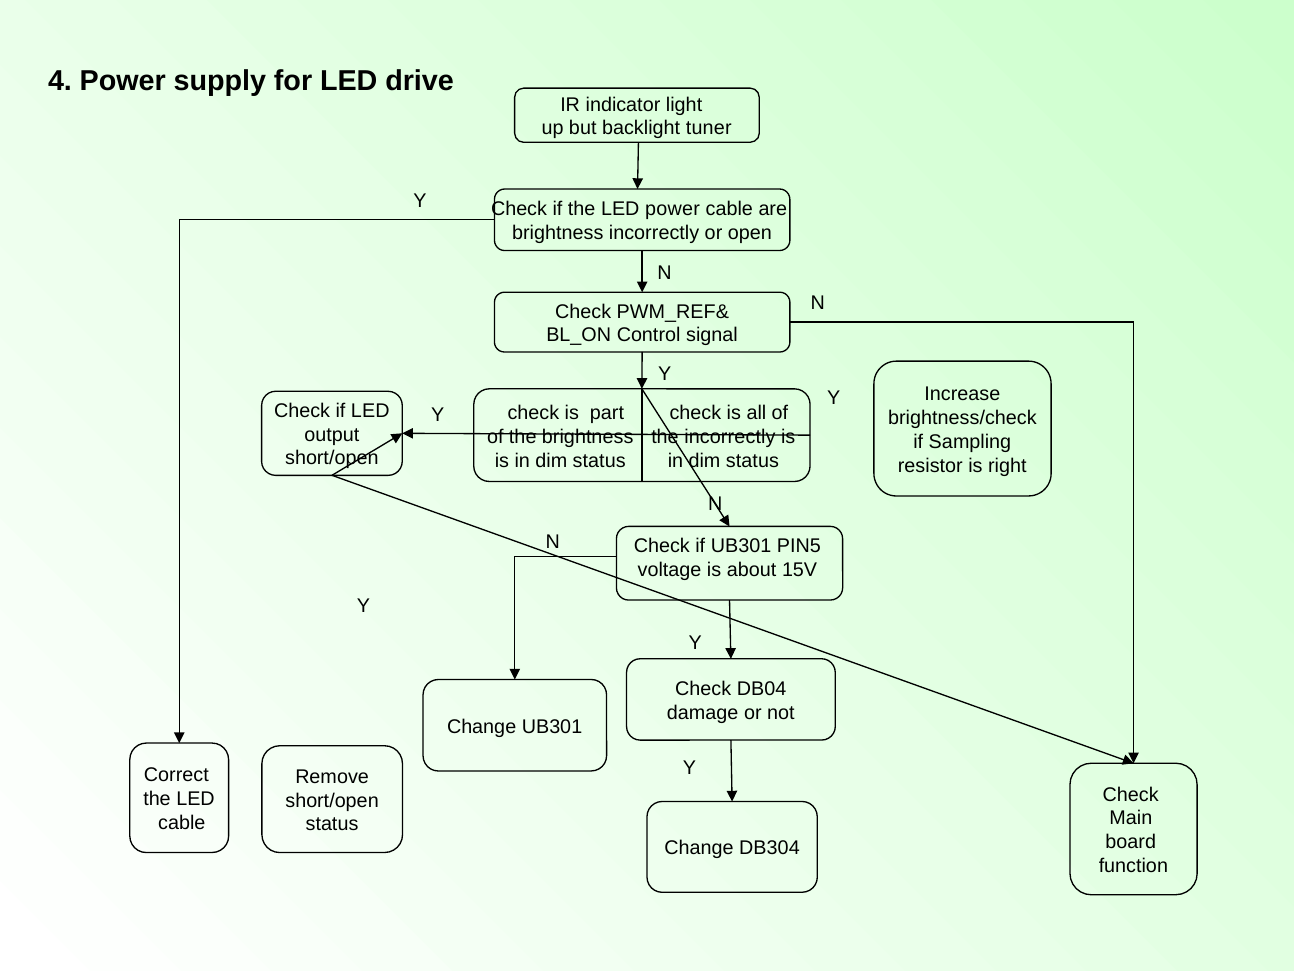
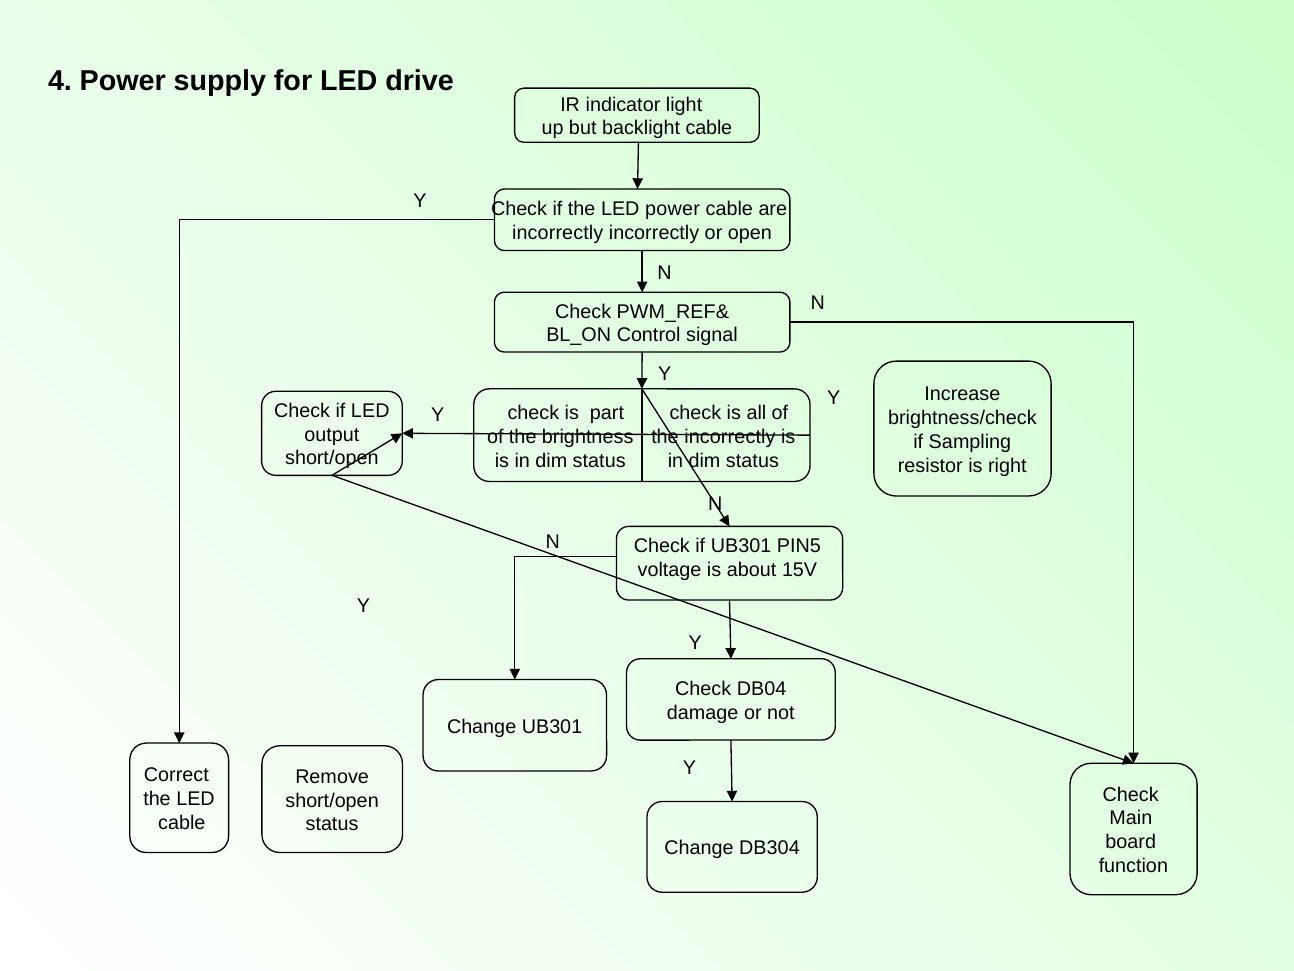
backlight tuner: tuner -> cable
brightness at (558, 233): brightness -> incorrectly
